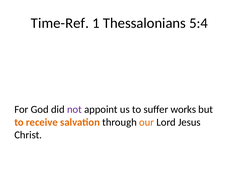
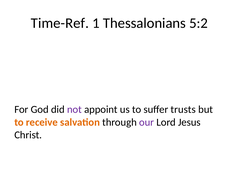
5:4: 5:4 -> 5:2
works: works -> trusts
our colour: orange -> purple
